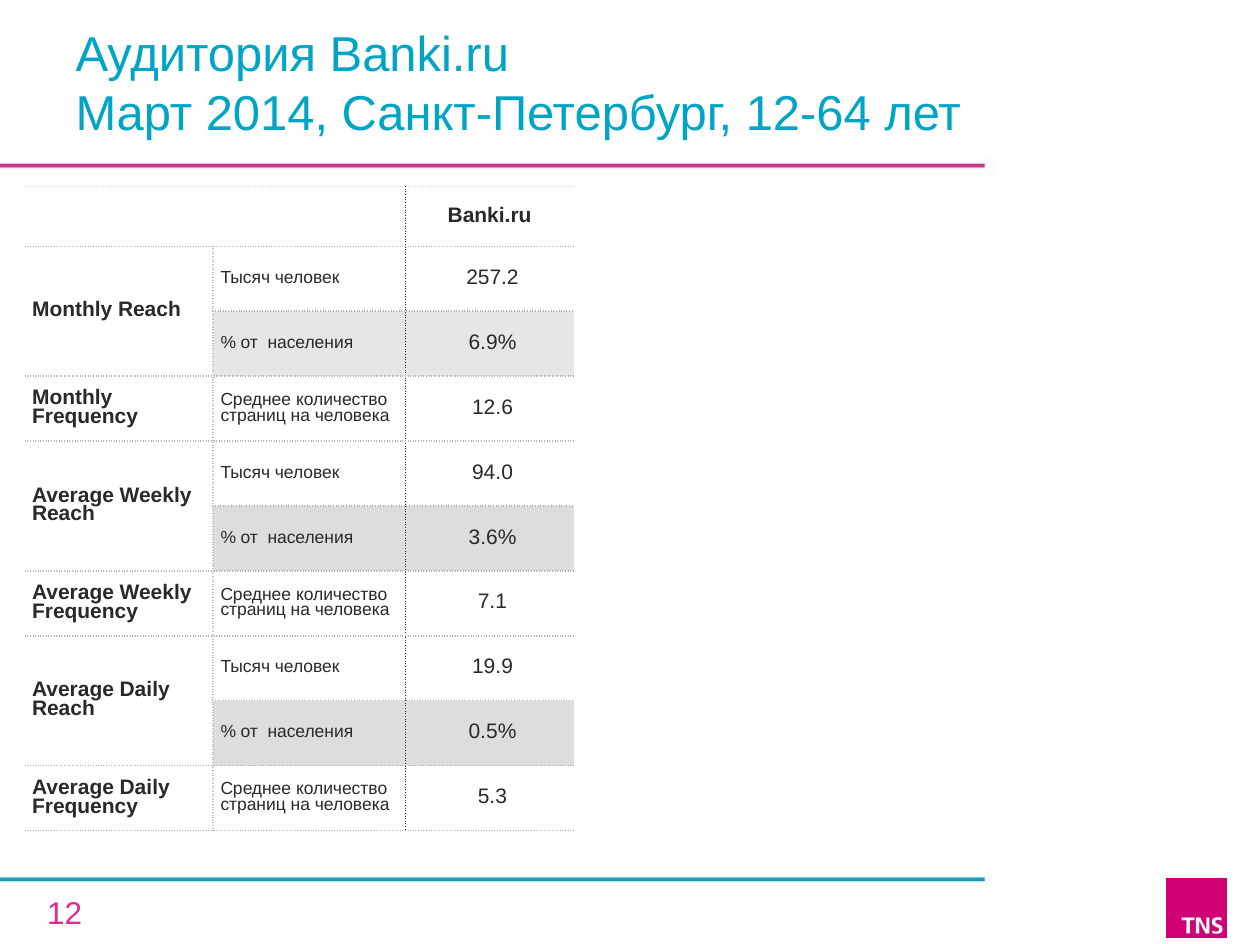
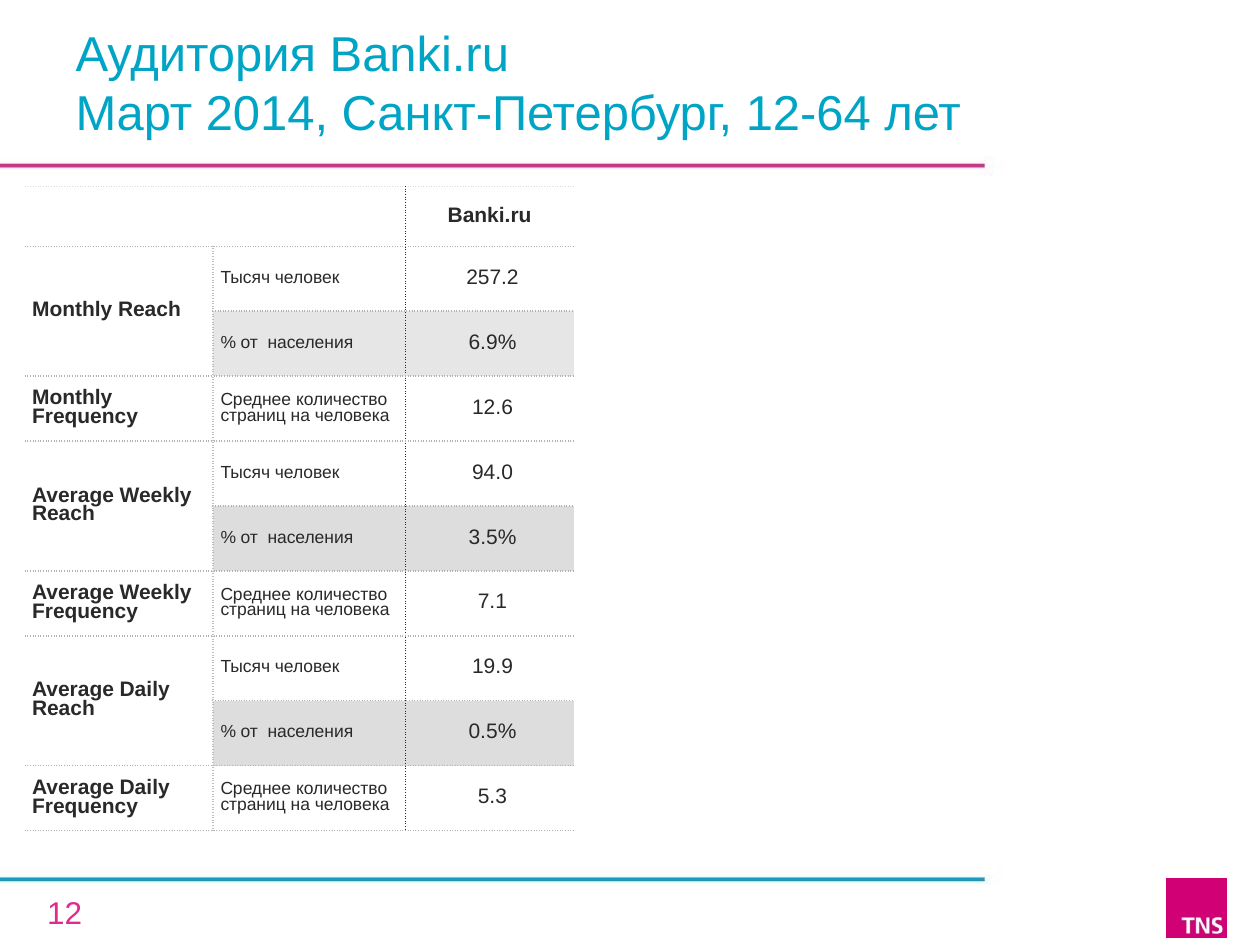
3.6%: 3.6% -> 3.5%
